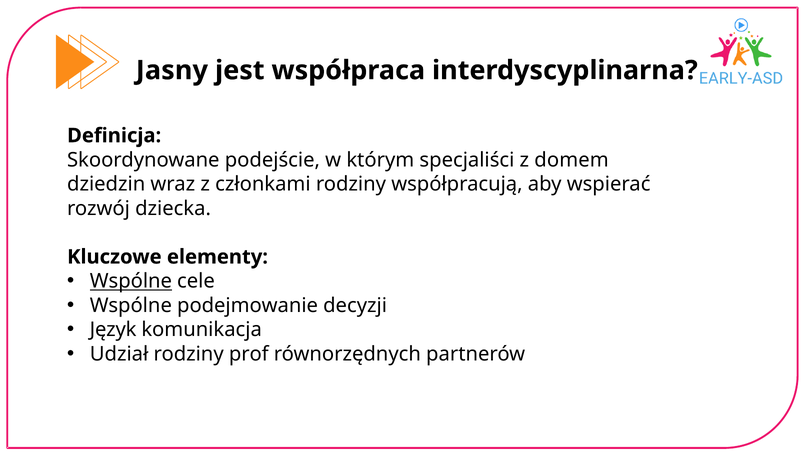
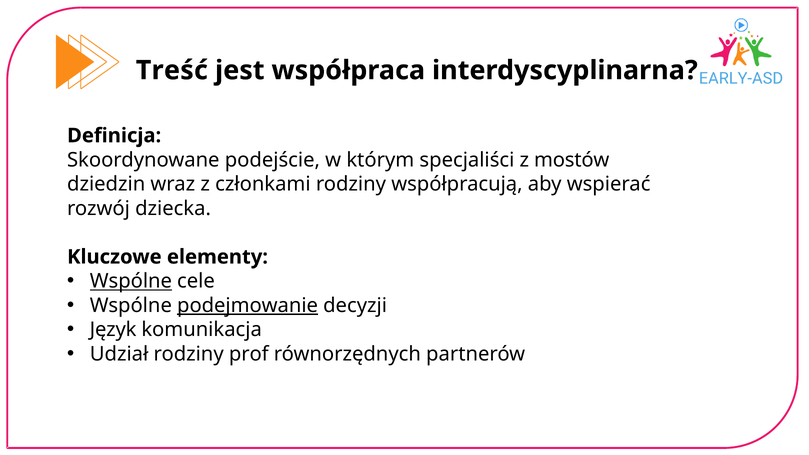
Jasny: Jasny -> Treść
domem: domem -> mostów
podejmowanie underline: none -> present
